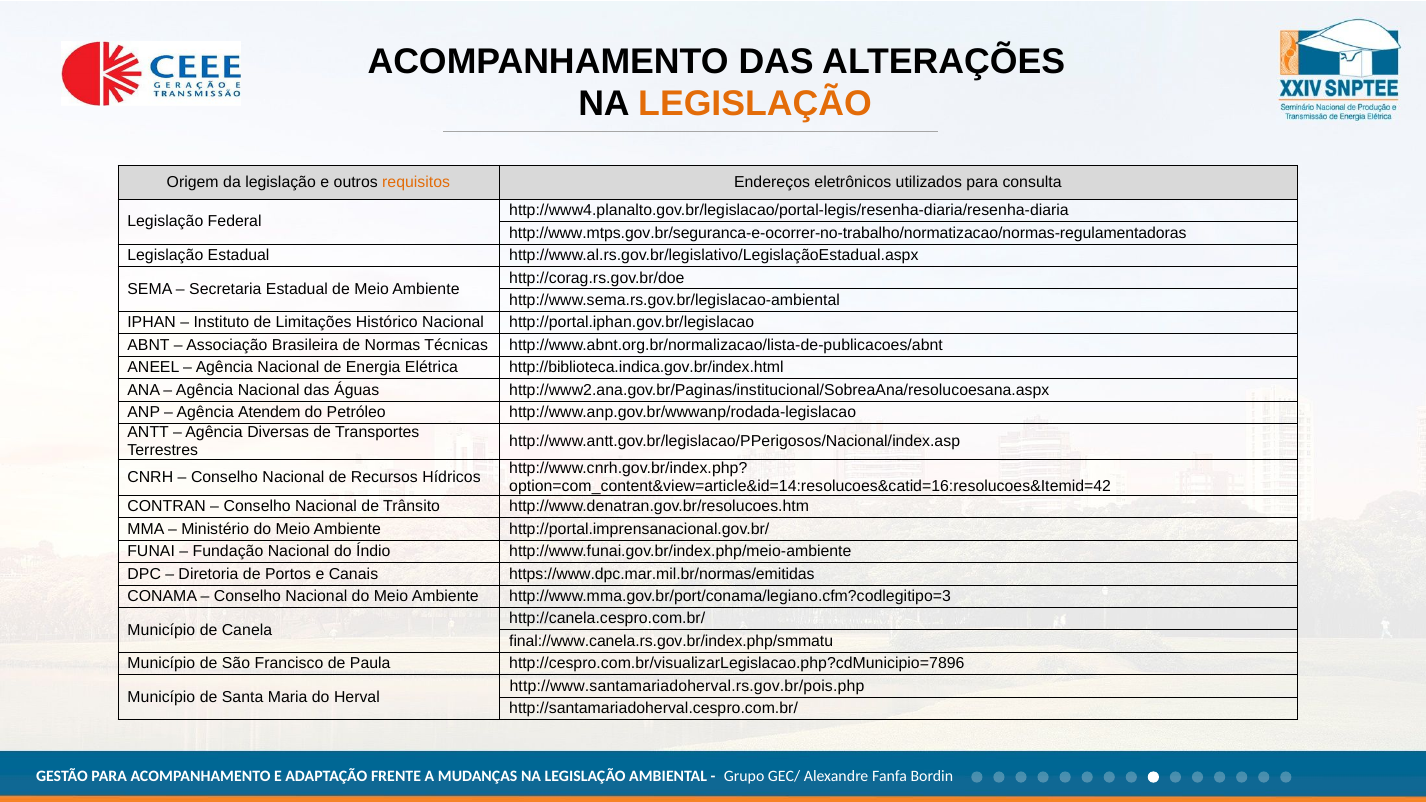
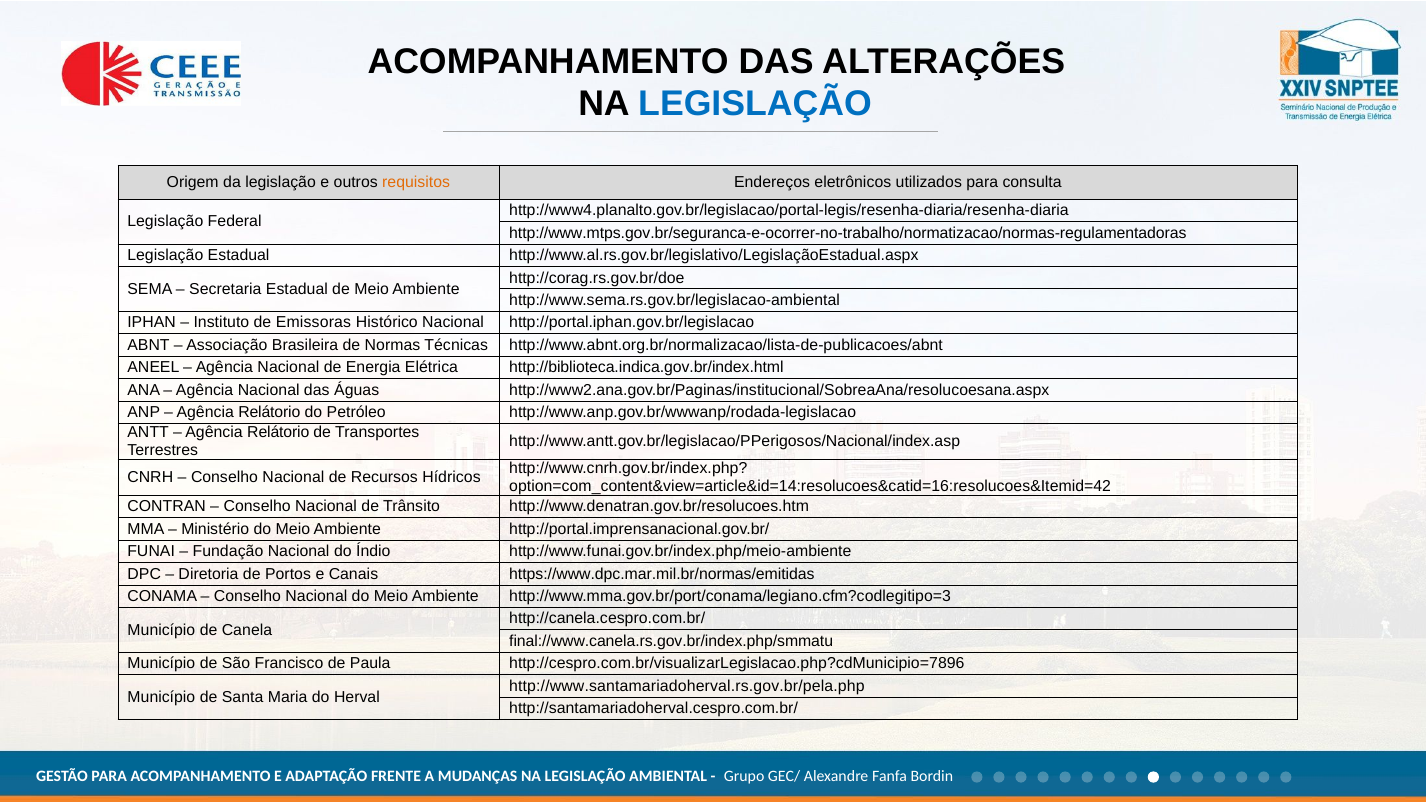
LEGISLAÇÃO at (755, 104) colour: orange -> blue
Limitações: Limitações -> Emissoras
Atendem at (269, 413): Atendem -> Relátorio
Diversas at (278, 433): Diversas -> Relátorio
http://www.santamariadoherval.rs.gov.br/pois.php: http://www.santamariadoherval.rs.gov.br/pois.php -> http://www.santamariadoherval.rs.gov.br/pela.php
